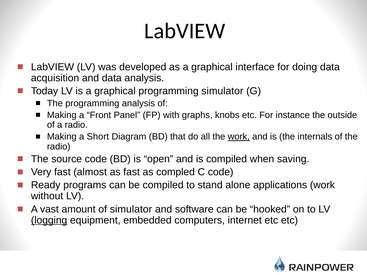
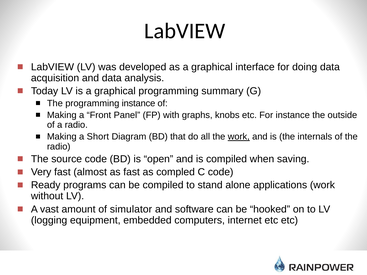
programming simulator: simulator -> summary
programming analysis: analysis -> instance
logging underline: present -> none
